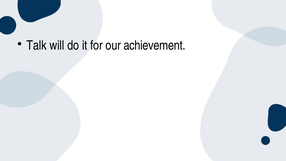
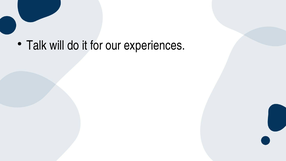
achievement: achievement -> experiences
